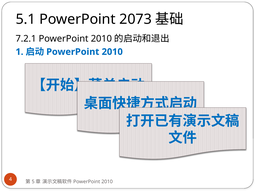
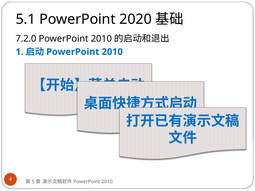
2073: 2073 -> 2020
7.2.1: 7.2.1 -> 7.2.0
